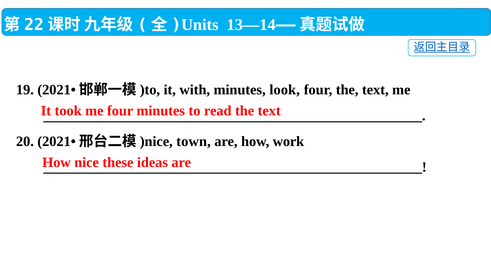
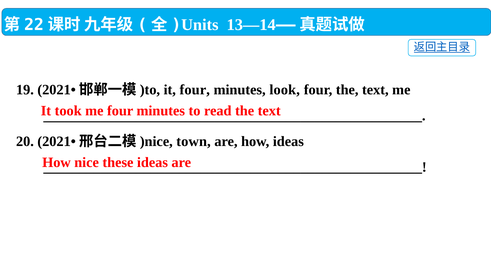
it with: with -> four
how work: work -> ideas
